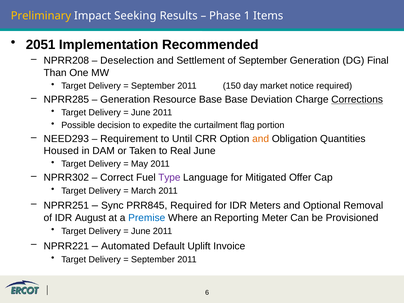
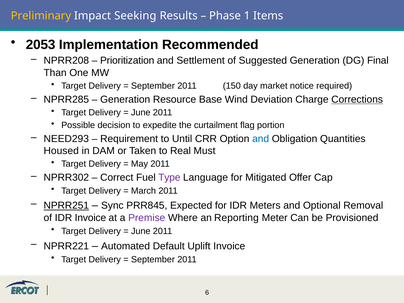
2051: 2051 -> 2053
Deselection: Deselection -> Prioritization
of September: September -> Suggested
Base Base: Base -> Wind
and at (261, 139) colour: orange -> blue
Real June: June -> Must
NPRR251 underline: none -> present
PRR845 Required: Required -> Expected
IDR August: August -> Invoice
Premise colour: blue -> purple
